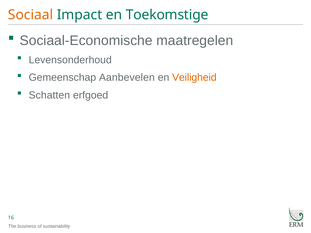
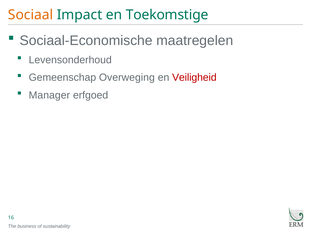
Aanbevelen: Aanbevelen -> Overweging
Veiligheid colour: orange -> red
Schatten: Schatten -> Manager
